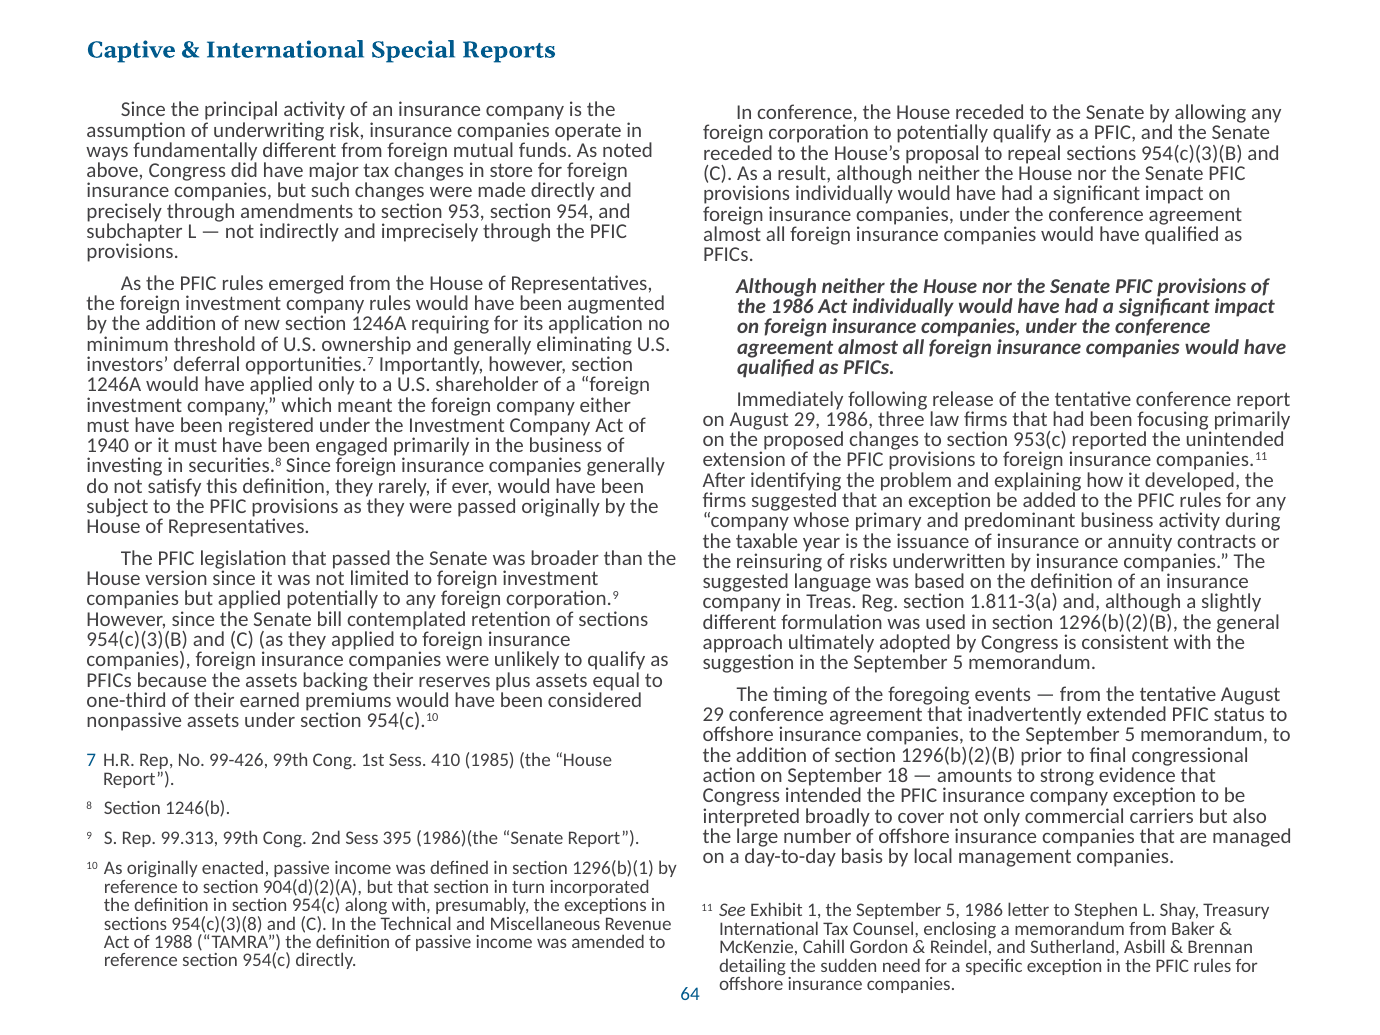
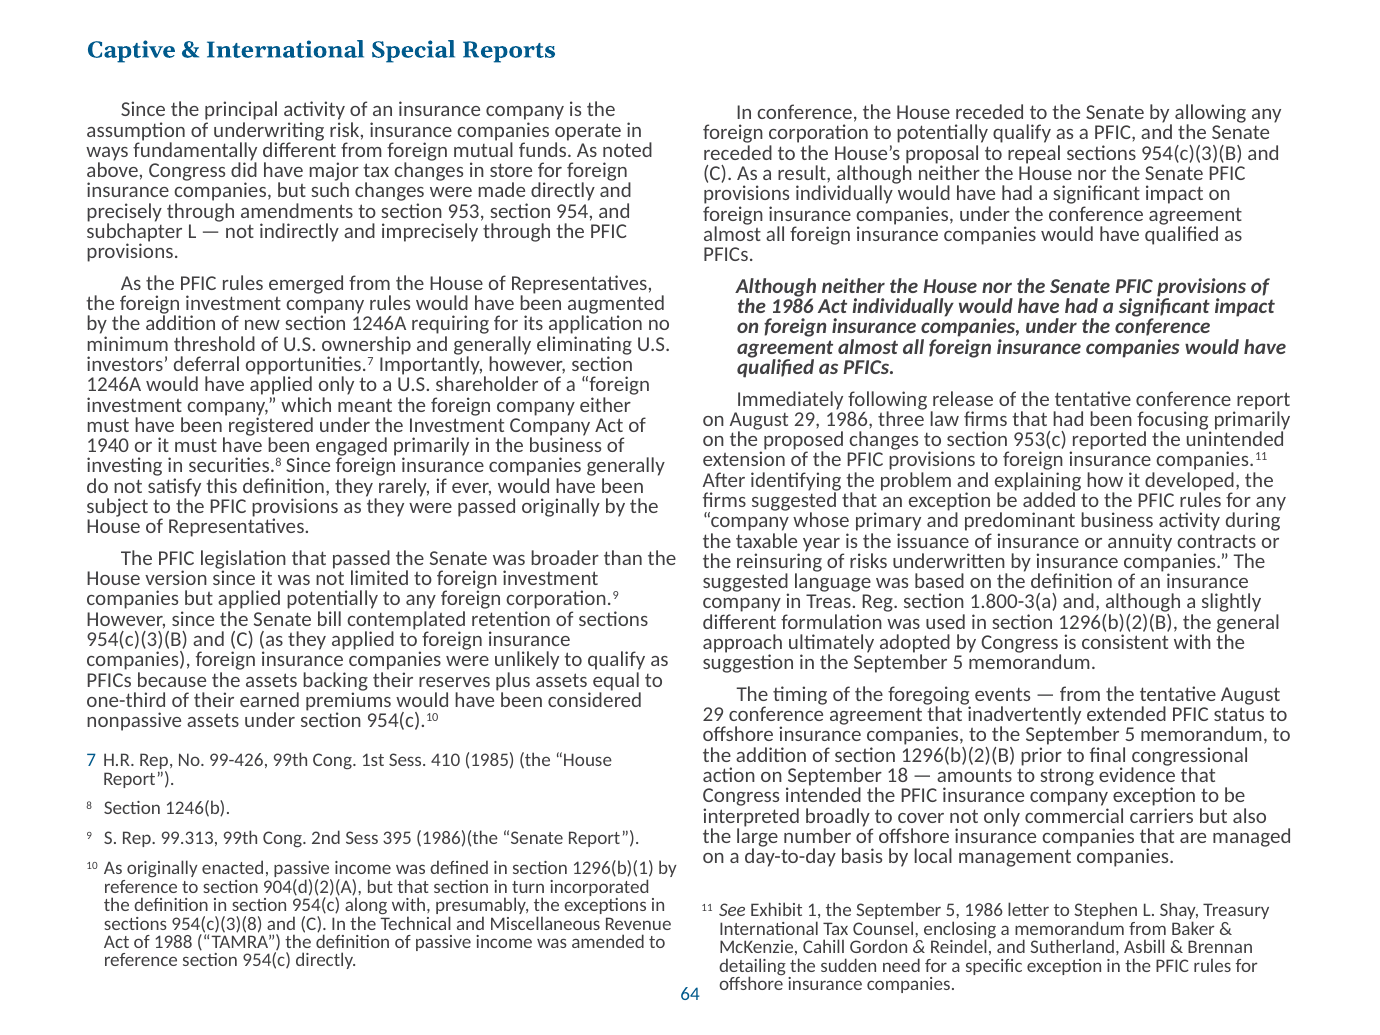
1.811-3(a: 1.811-3(a -> 1.800-3(a
